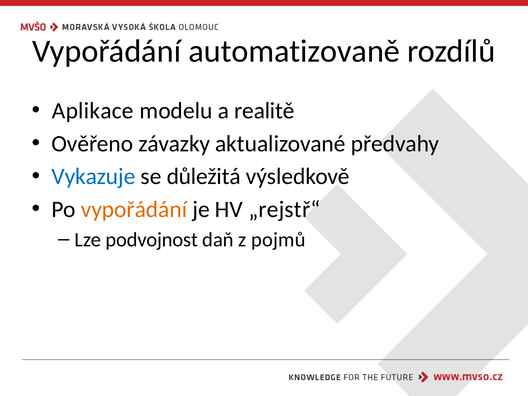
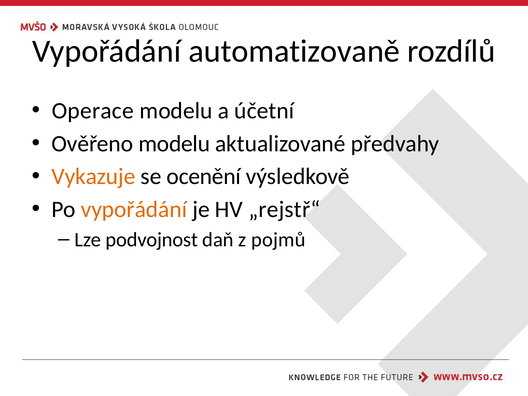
Aplikace: Aplikace -> Operace
realitě: realitě -> účetní
Ověřeno závazky: závazky -> modelu
Vykazuje colour: blue -> orange
důležitá: důležitá -> ocenění
